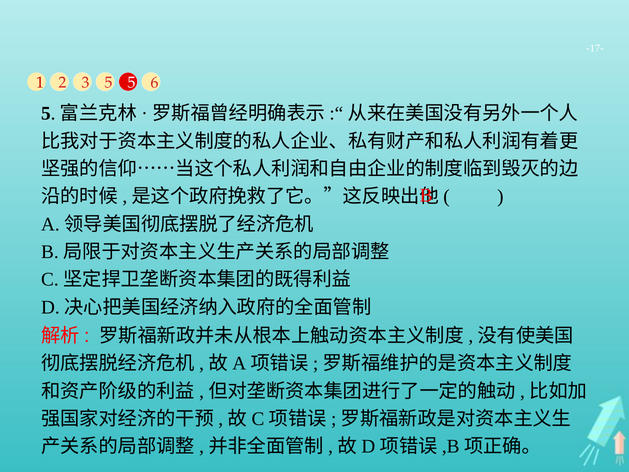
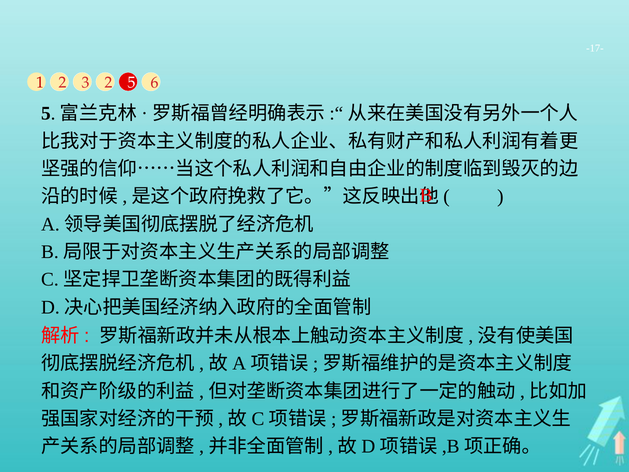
3 5: 5 -> 2
